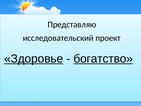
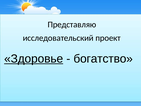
богатство underline: present -> none
